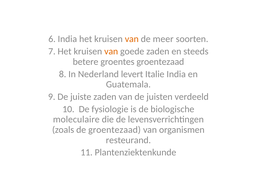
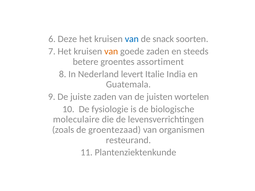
6 India: India -> Deze
van at (132, 39) colour: orange -> blue
meer: meer -> snack
groentes groentezaad: groentezaad -> assortiment
verdeeld: verdeeld -> wortelen
